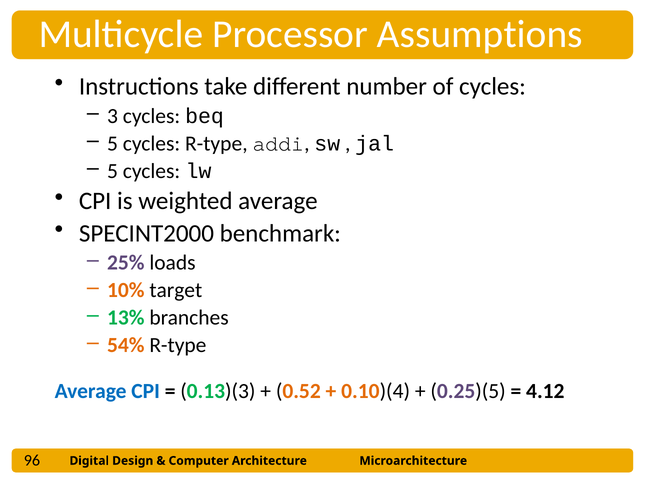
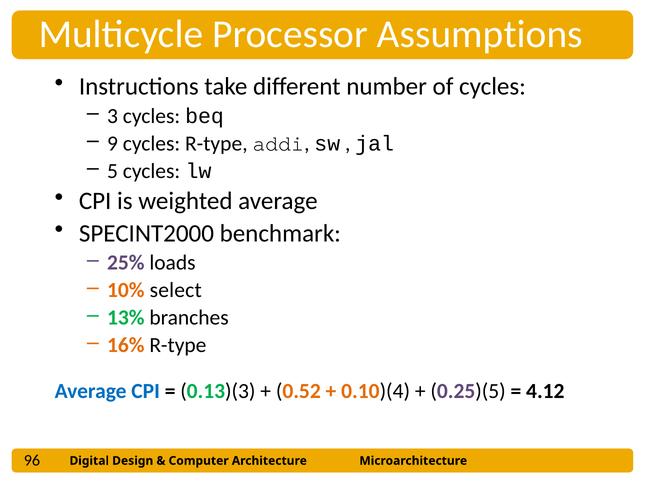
5 at (113, 143): 5 -> 9
target: target -> select
54%: 54% -> 16%
